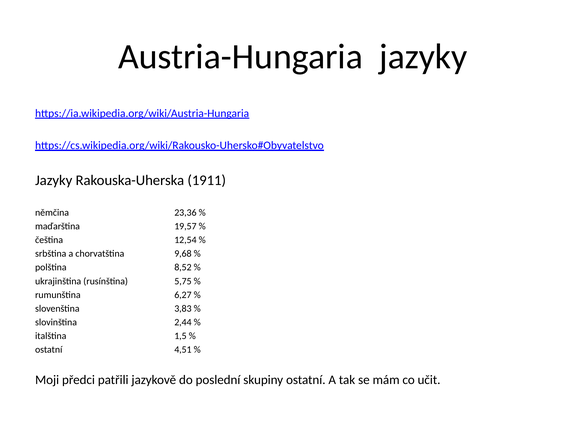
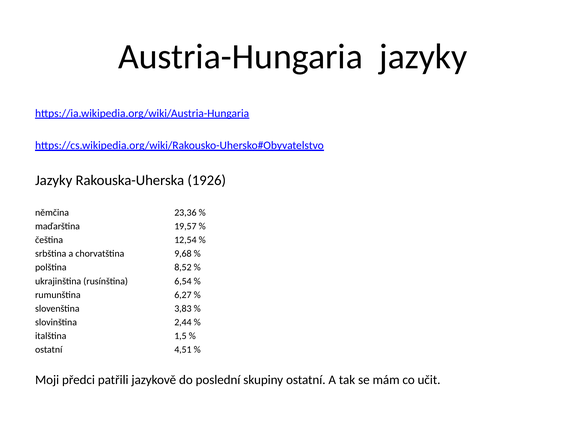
1911: 1911 -> 1926
5,75: 5,75 -> 6,54
